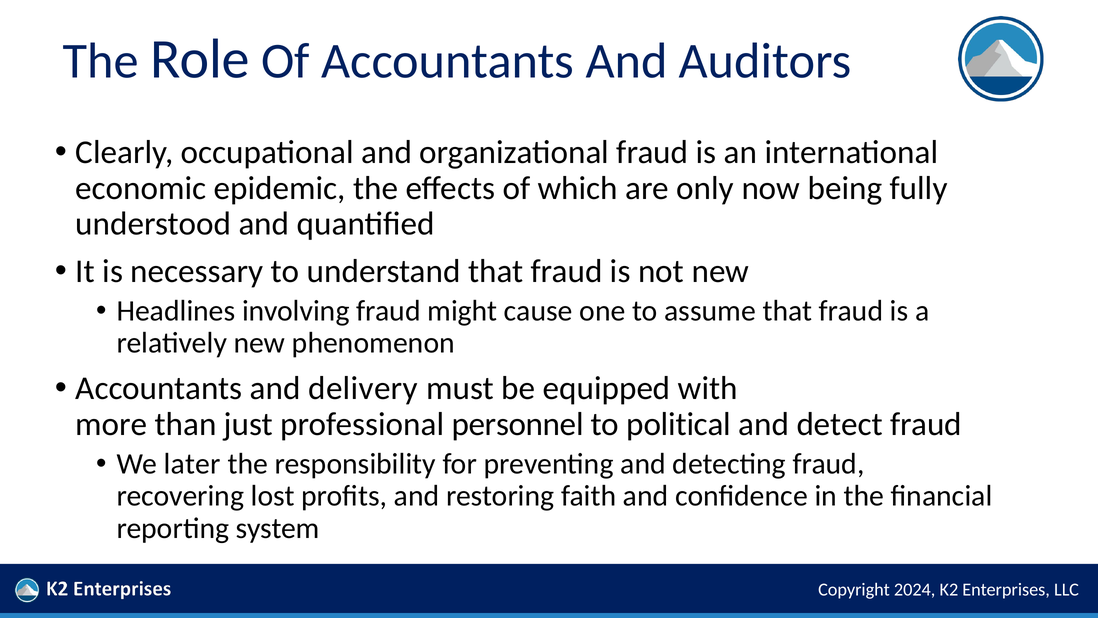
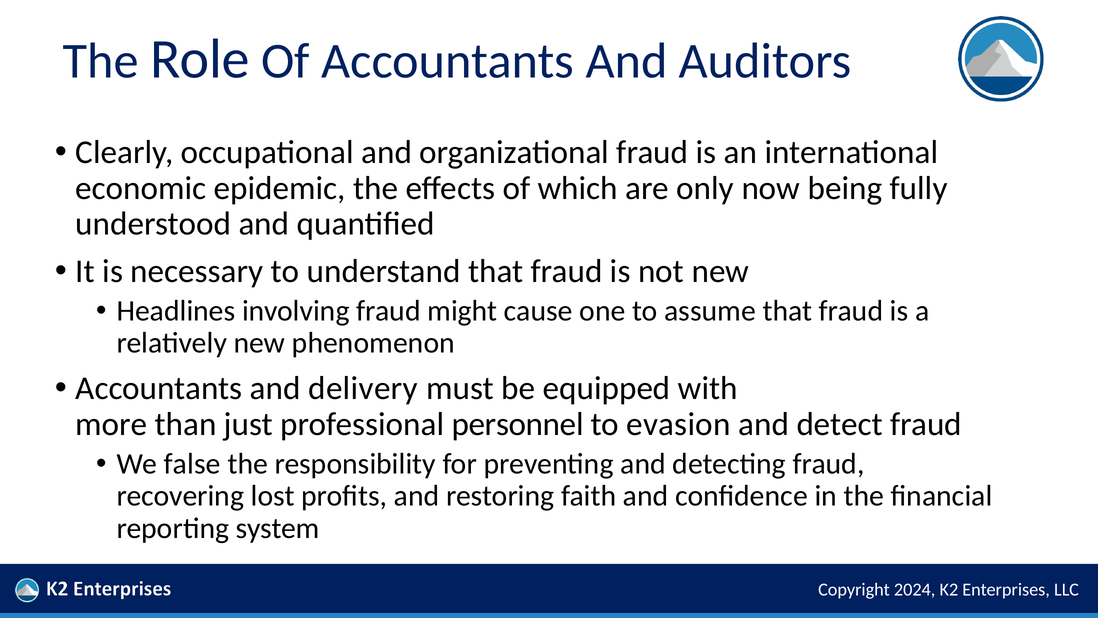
political: political -> evasion
later: later -> false
